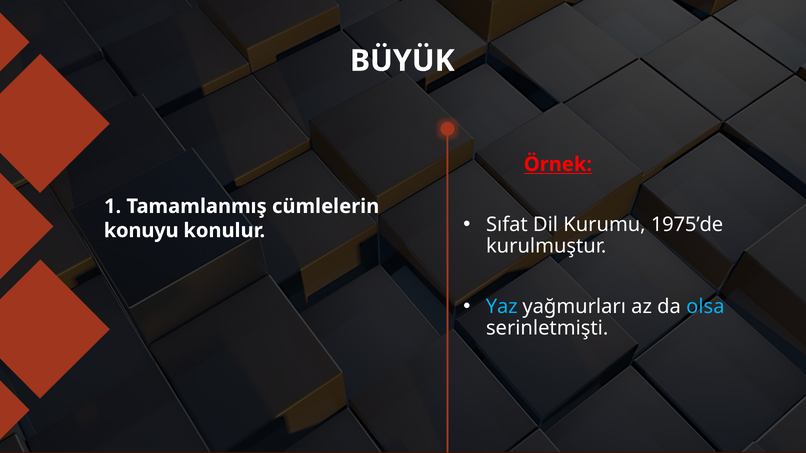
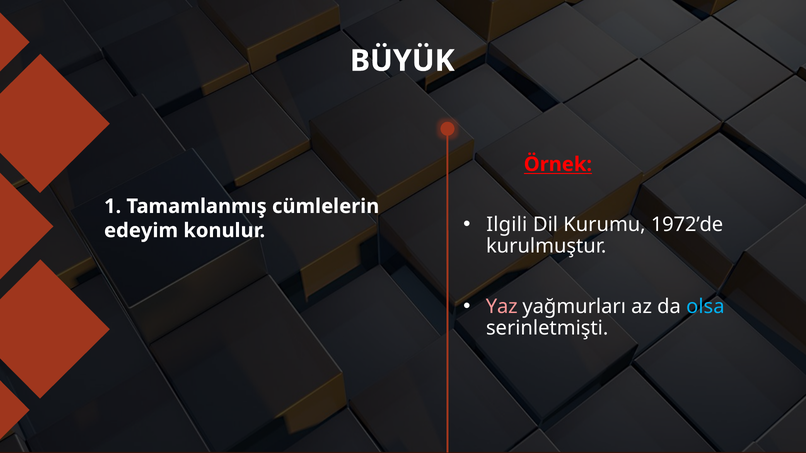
Sıfat: Sıfat -> Ilgili
1975’de: 1975’de -> 1972’de
konuyu: konuyu -> edeyim
Yaz colour: light blue -> pink
